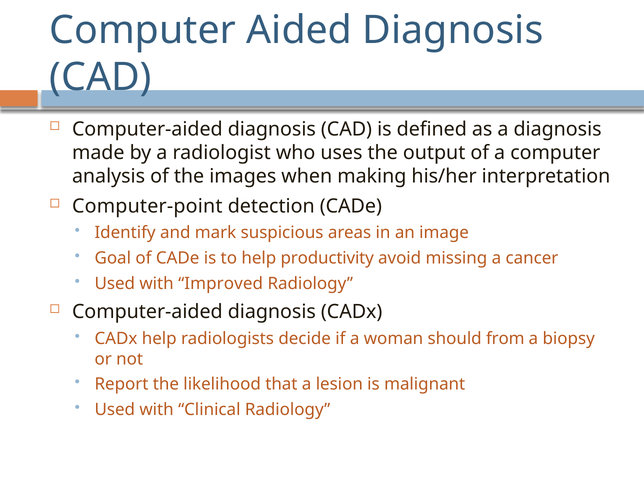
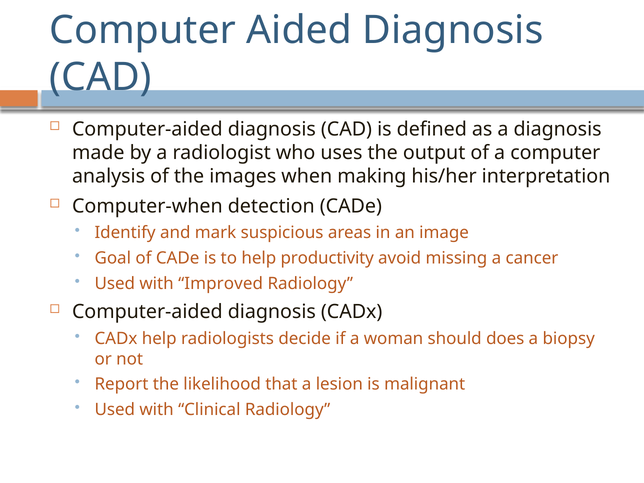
Computer-point: Computer-point -> Computer-when
from: from -> does
